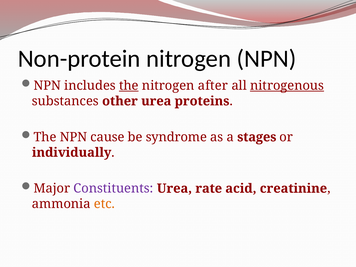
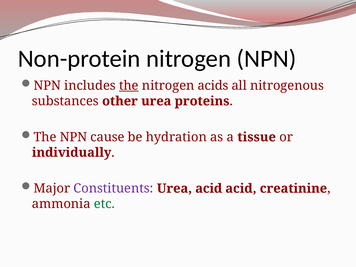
after: after -> acids
nitrogenous underline: present -> none
syndrome: syndrome -> hydration
stages: stages -> tissue
Urea rate: rate -> acid
etc colour: orange -> green
